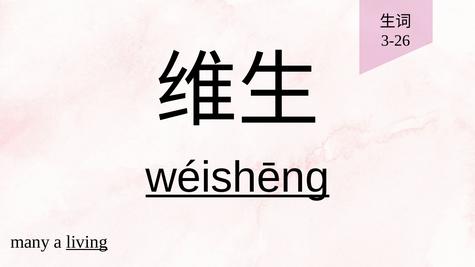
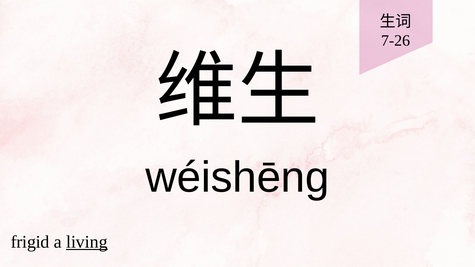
3-26: 3-26 -> 7-26
wéishēng underline: present -> none
many: many -> frigid
